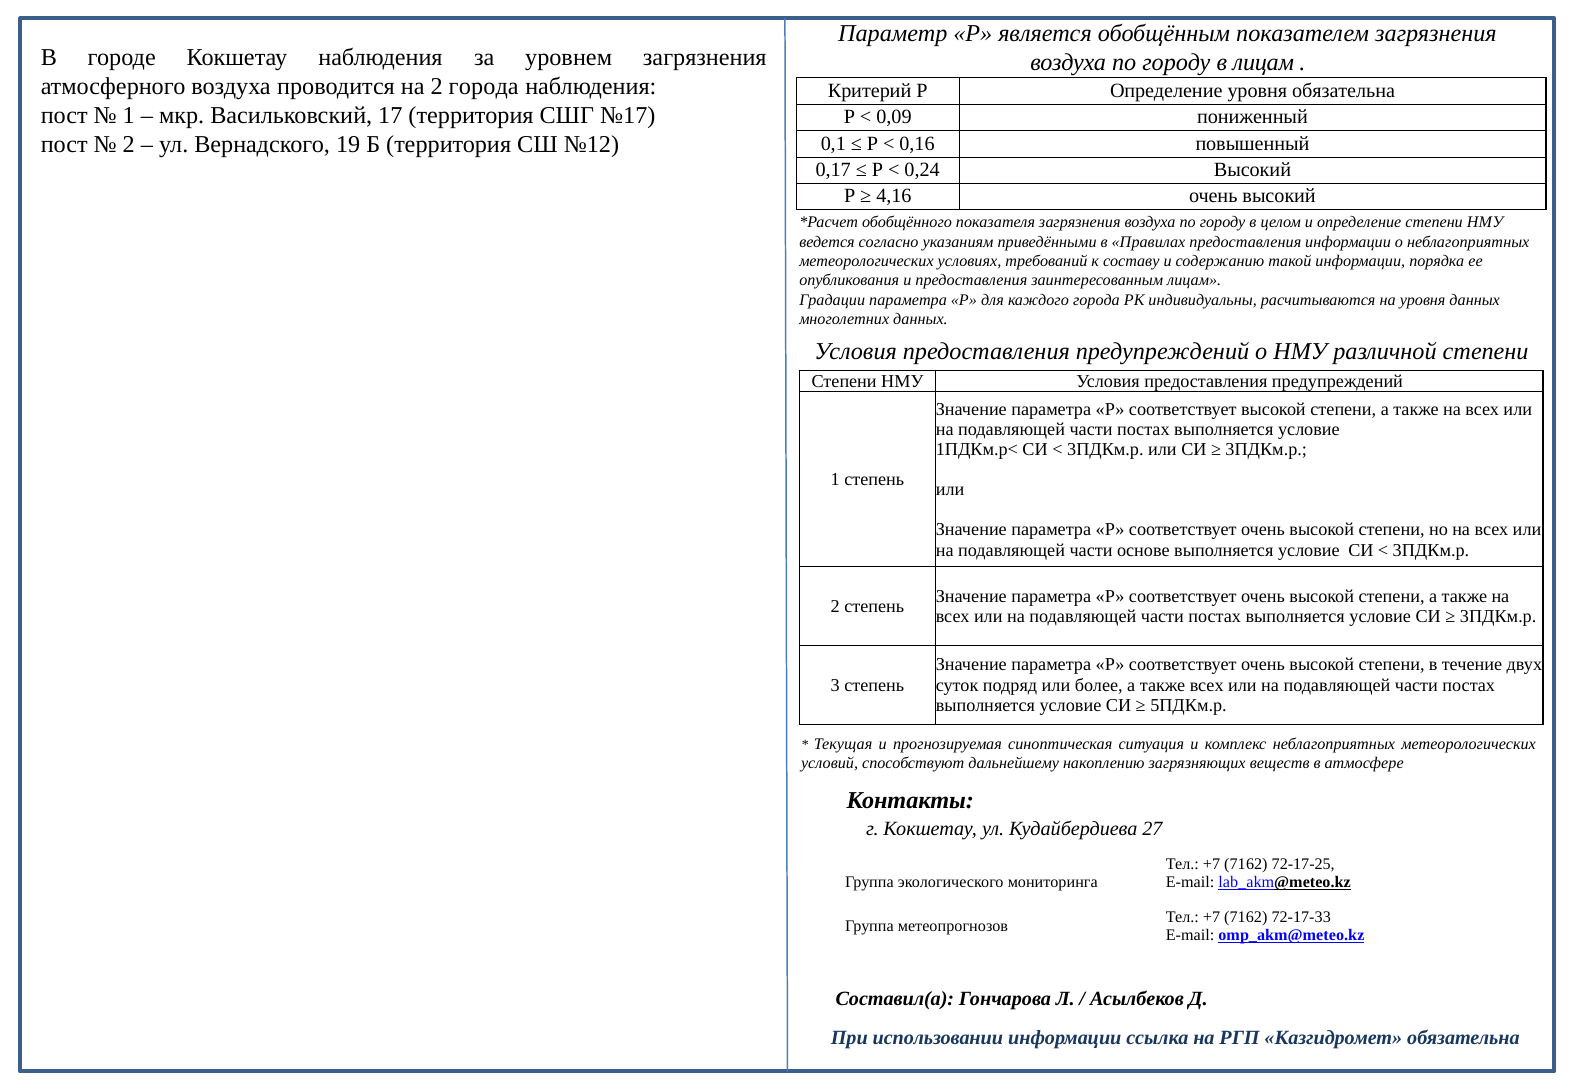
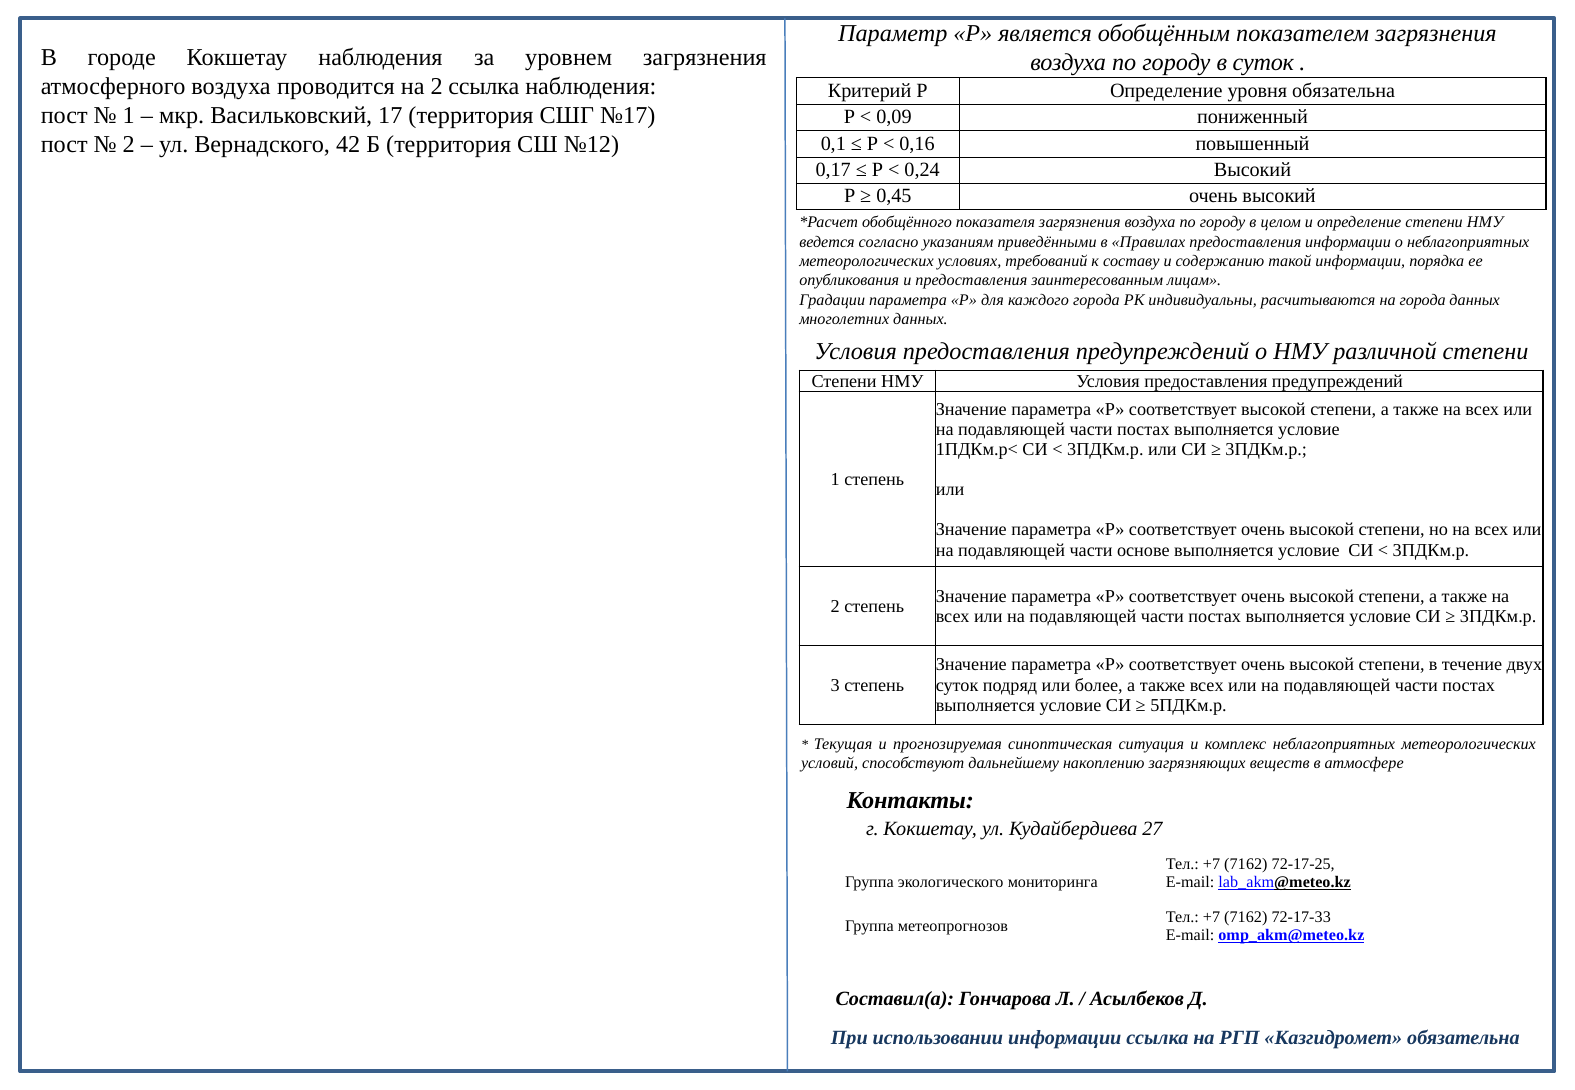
в лицам: лицам -> суток
2 города: города -> ссылка
19: 19 -> 42
4,16: 4,16 -> 0,45
на уровня: уровня -> города
